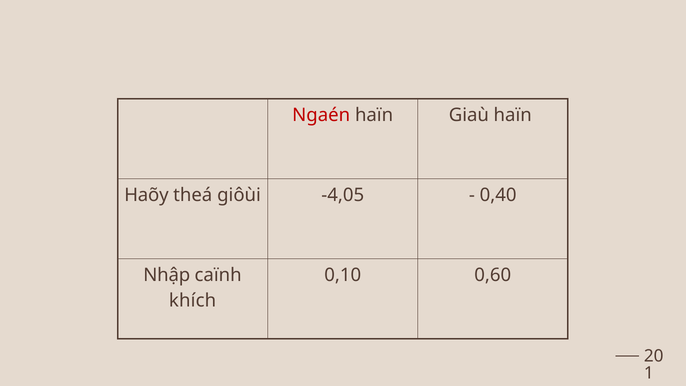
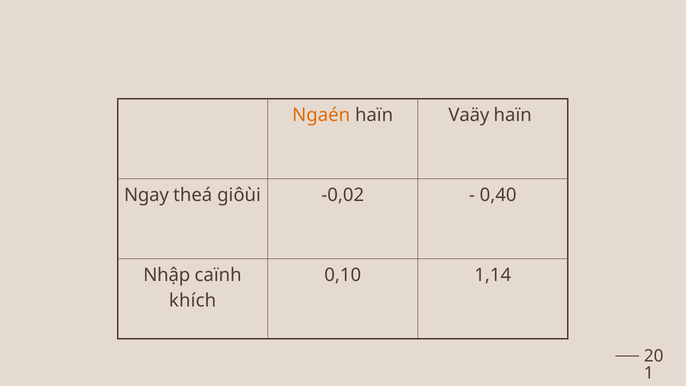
Ngaén colour: red -> orange
Giaù: Giaù -> Vaäy
Haõy: Haõy -> Ngay
-4,05: -4,05 -> -0,02
0,60: 0,60 -> 1,14
